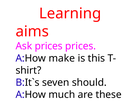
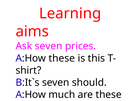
Ask prices: prices -> seven
A:How make: make -> these
